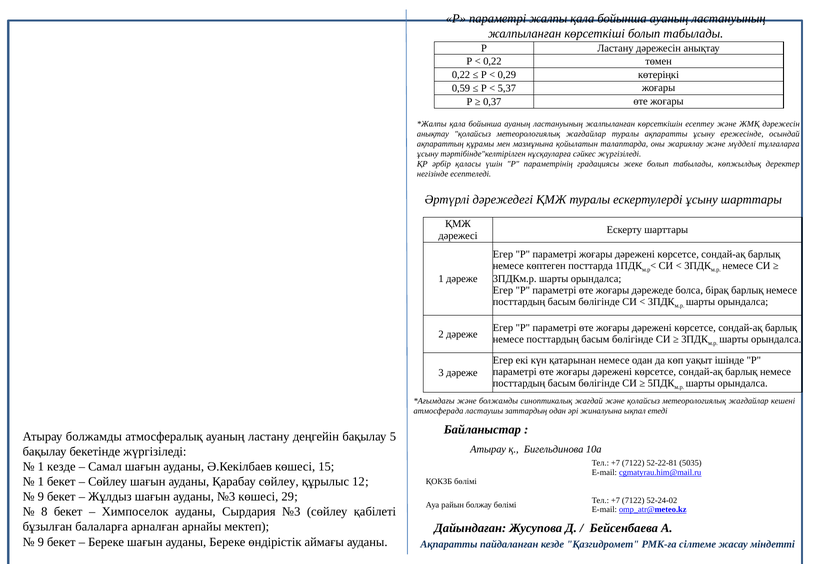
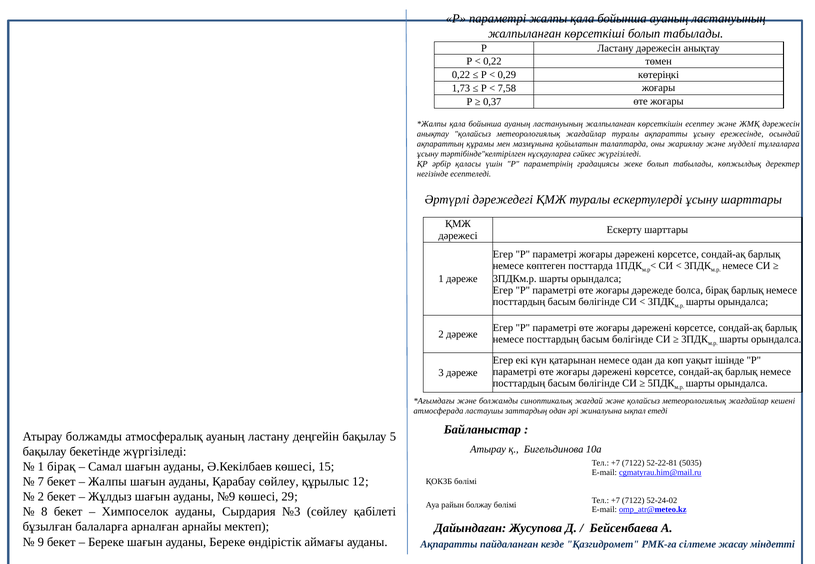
0,59: 0,59 -> 1,73
5,37: 5,37 -> 7,58
1 кезде: кезде -> бірақ
1 at (41, 482): 1 -> 7
Сөйлеу at (108, 482): Сөйлеу -> Жалпы
9 at (41, 497): 9 -> 2
ауданы №3: №3 -> №9
